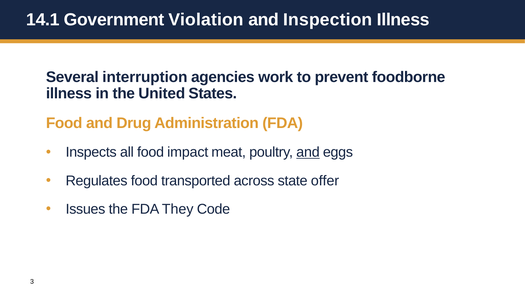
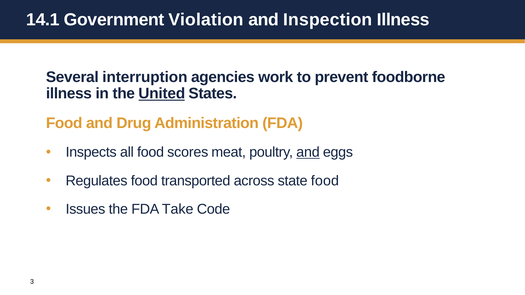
United underline: none -> present
impact: impact -> scores
state offer: offer -> food
They: They -> Take
